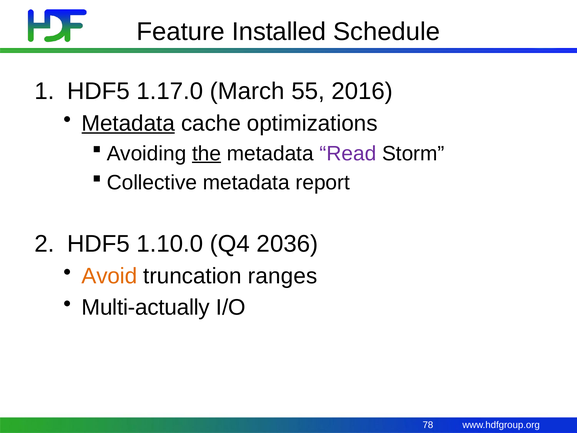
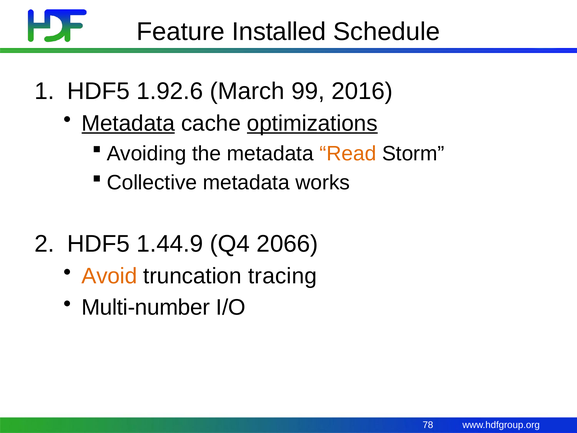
1.17.0: 1.17.0 -> 1.92.6
55: 55 -> 99
optimizations underline: none -> present
the underline: present -> none
Read colour: purple -> orange
report: report -> works
1.10.0: 1.10.0 -> 1.44.9
2036: 2036 -> 2066
ranges: ranges -> tracing
Multi-actually: Multi-actually -> Multi-number
